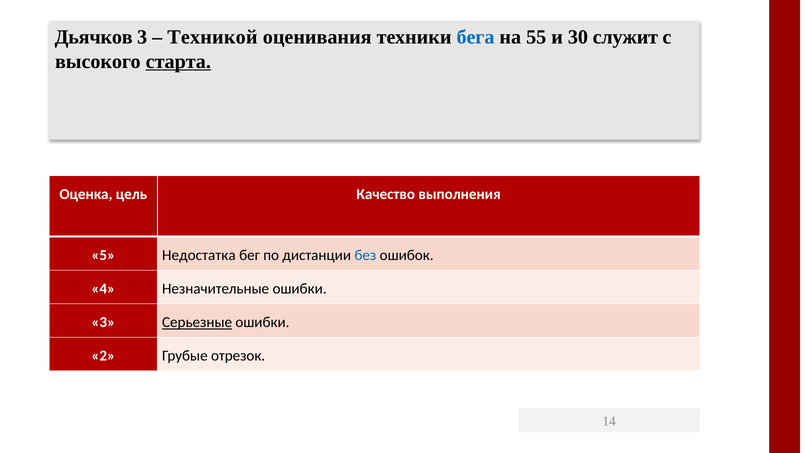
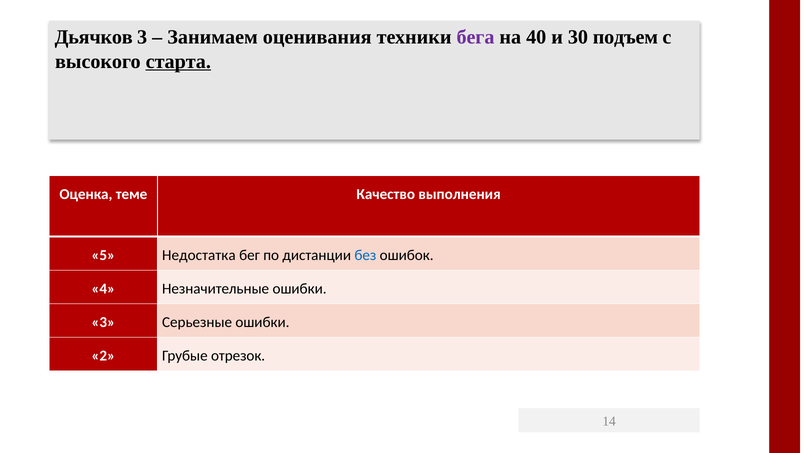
Техникой: Техникой -> Занимаем
бега colour: blue -> purple
55: 55 -> 40
служит: служит -> подъем
цель: цель -> теме
Серьезные underline: present -> none
